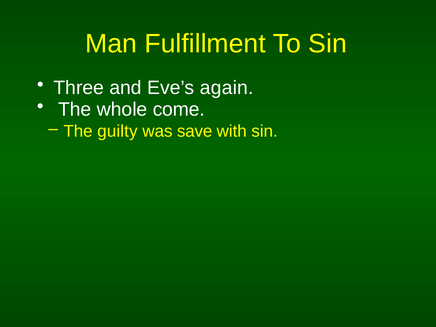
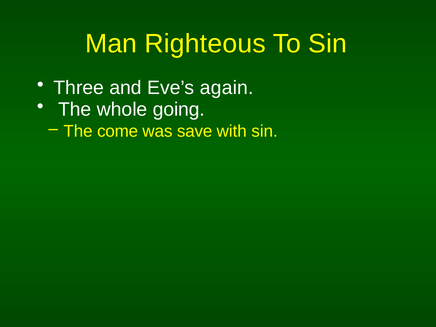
Fulfillment: Fulfillment -> Righteous
come: come -> going
guilty: guilty -> come
